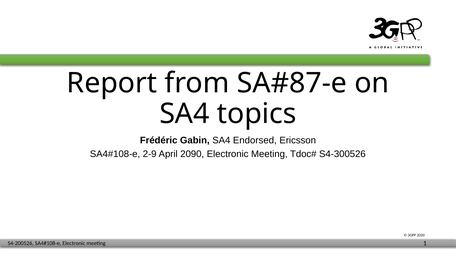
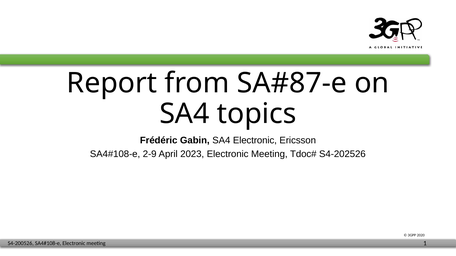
SA4 Endorsed: Endorsed -> Electronic
2090: 2090 -> 2023
S4-300526: S4-300526 -> S4-202526
